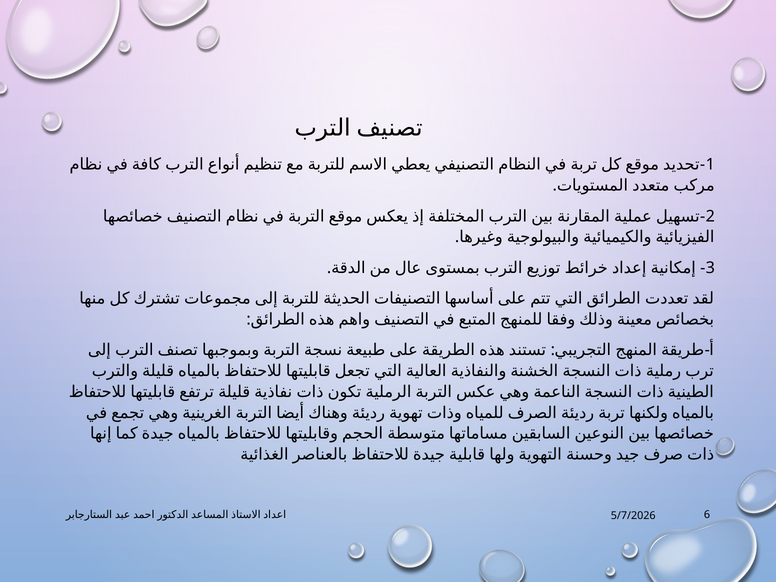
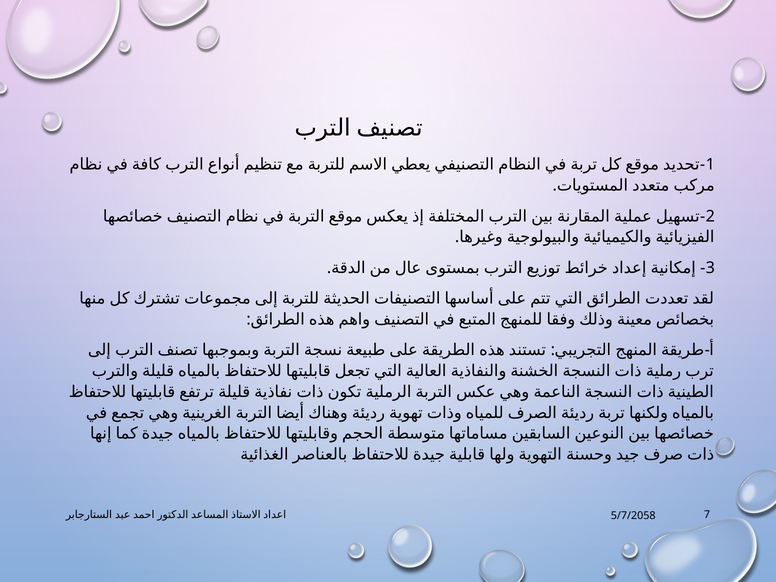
6: 6 -> 7
5/7/2026: 5/7/2026 -> 5/7/2058
